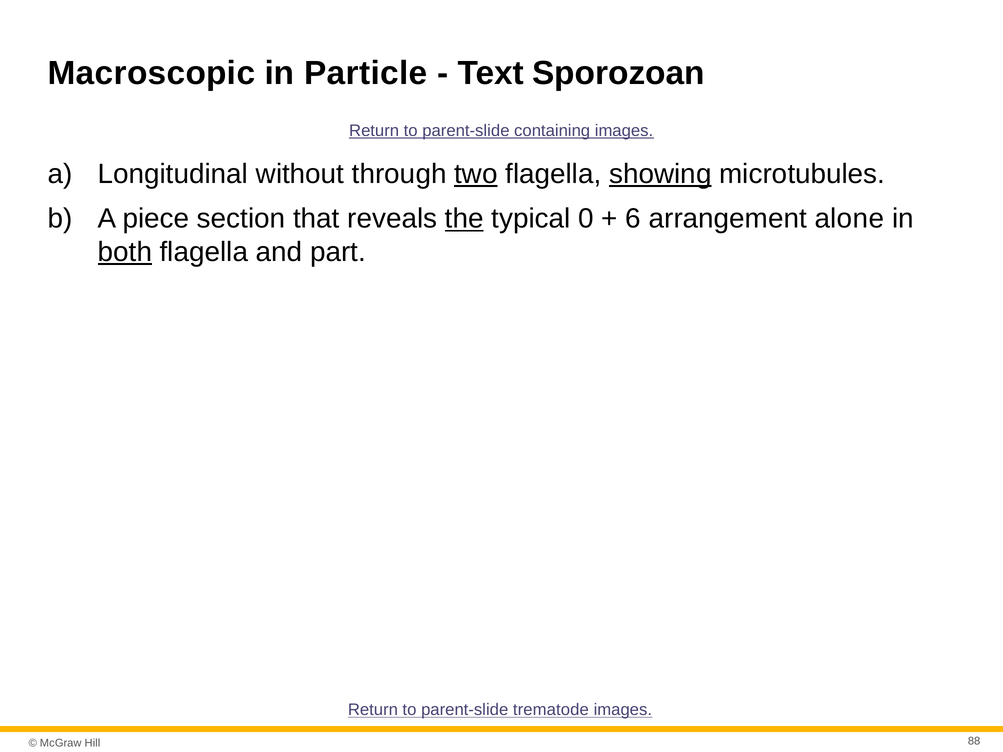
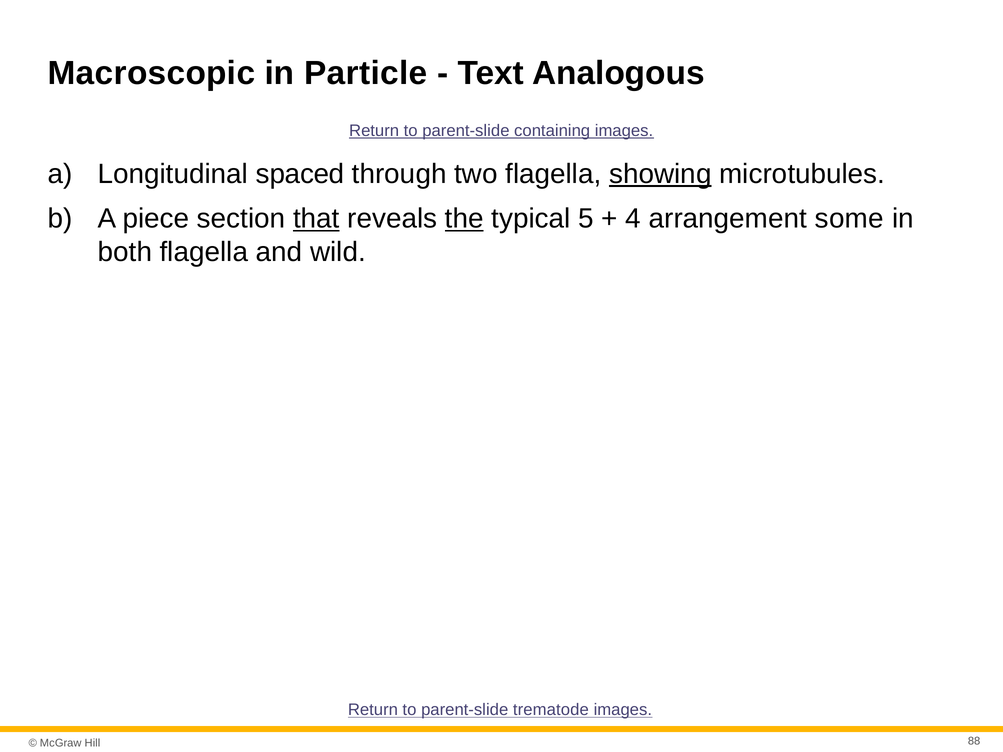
Sporozoan: Sporozoan -> Analogous
without: without -> spaced
two underline: present -> none
that underline: none -> present
0: 0 -> 5
6: 6 -> 4
alone: alone -> some
both underline: present -> none
part: part -> wild
